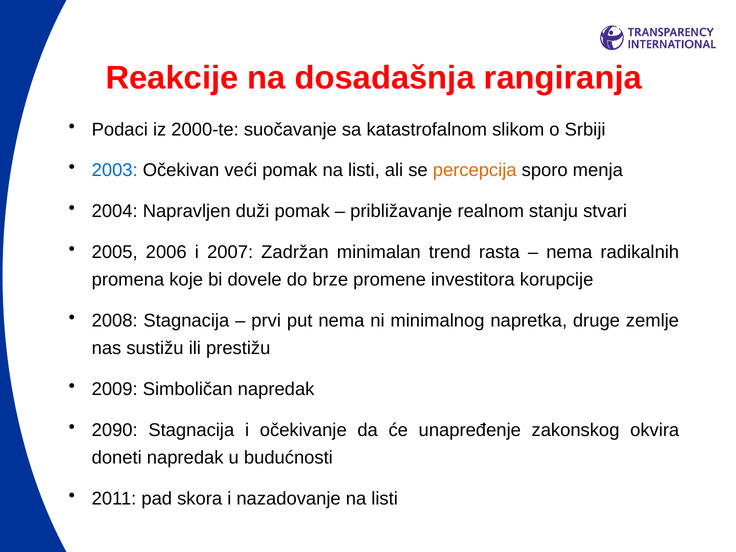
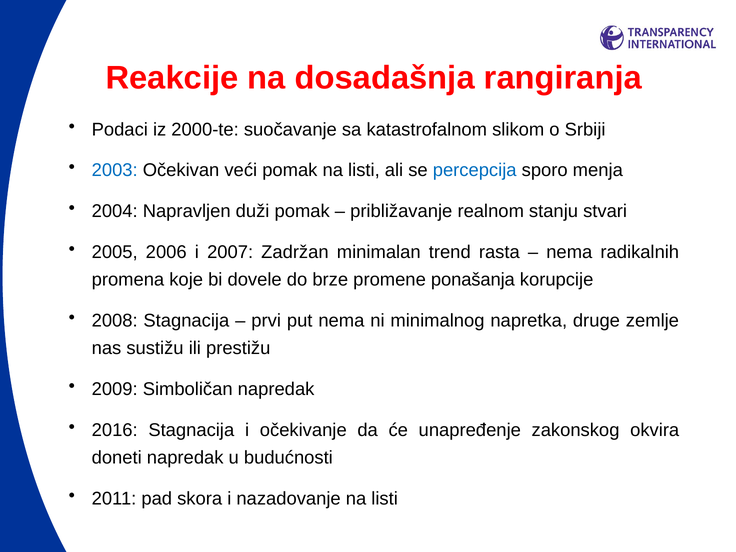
percepcija colour: orange -> blue
investitora: investitora -> ponašanja
2090: 2090 -> 2016
